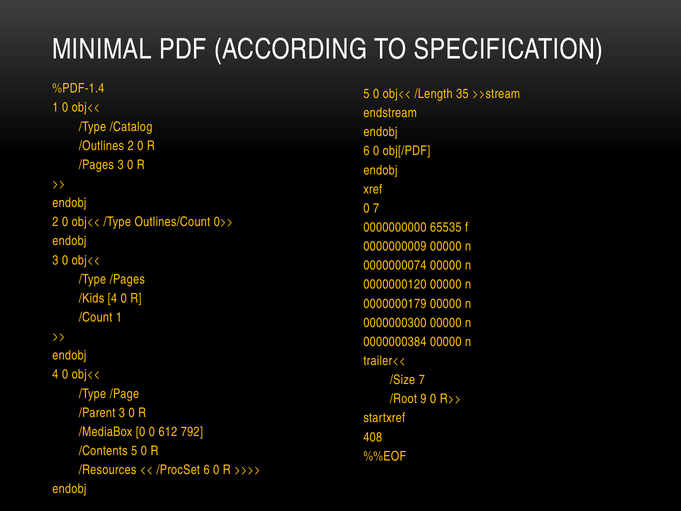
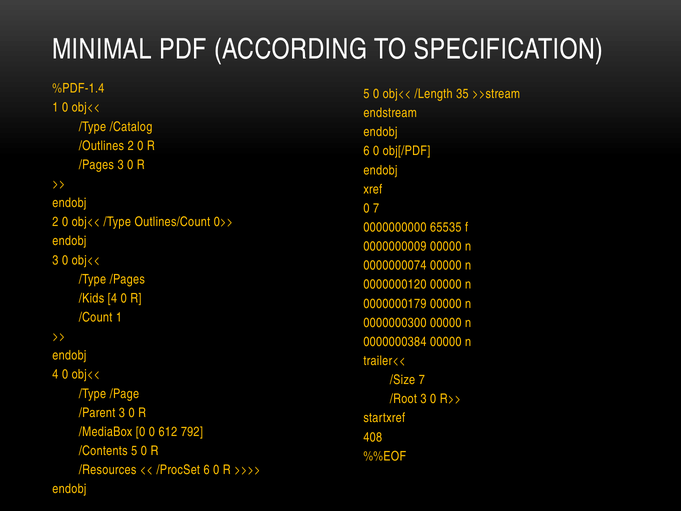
/Root 9: 9 -> 3
